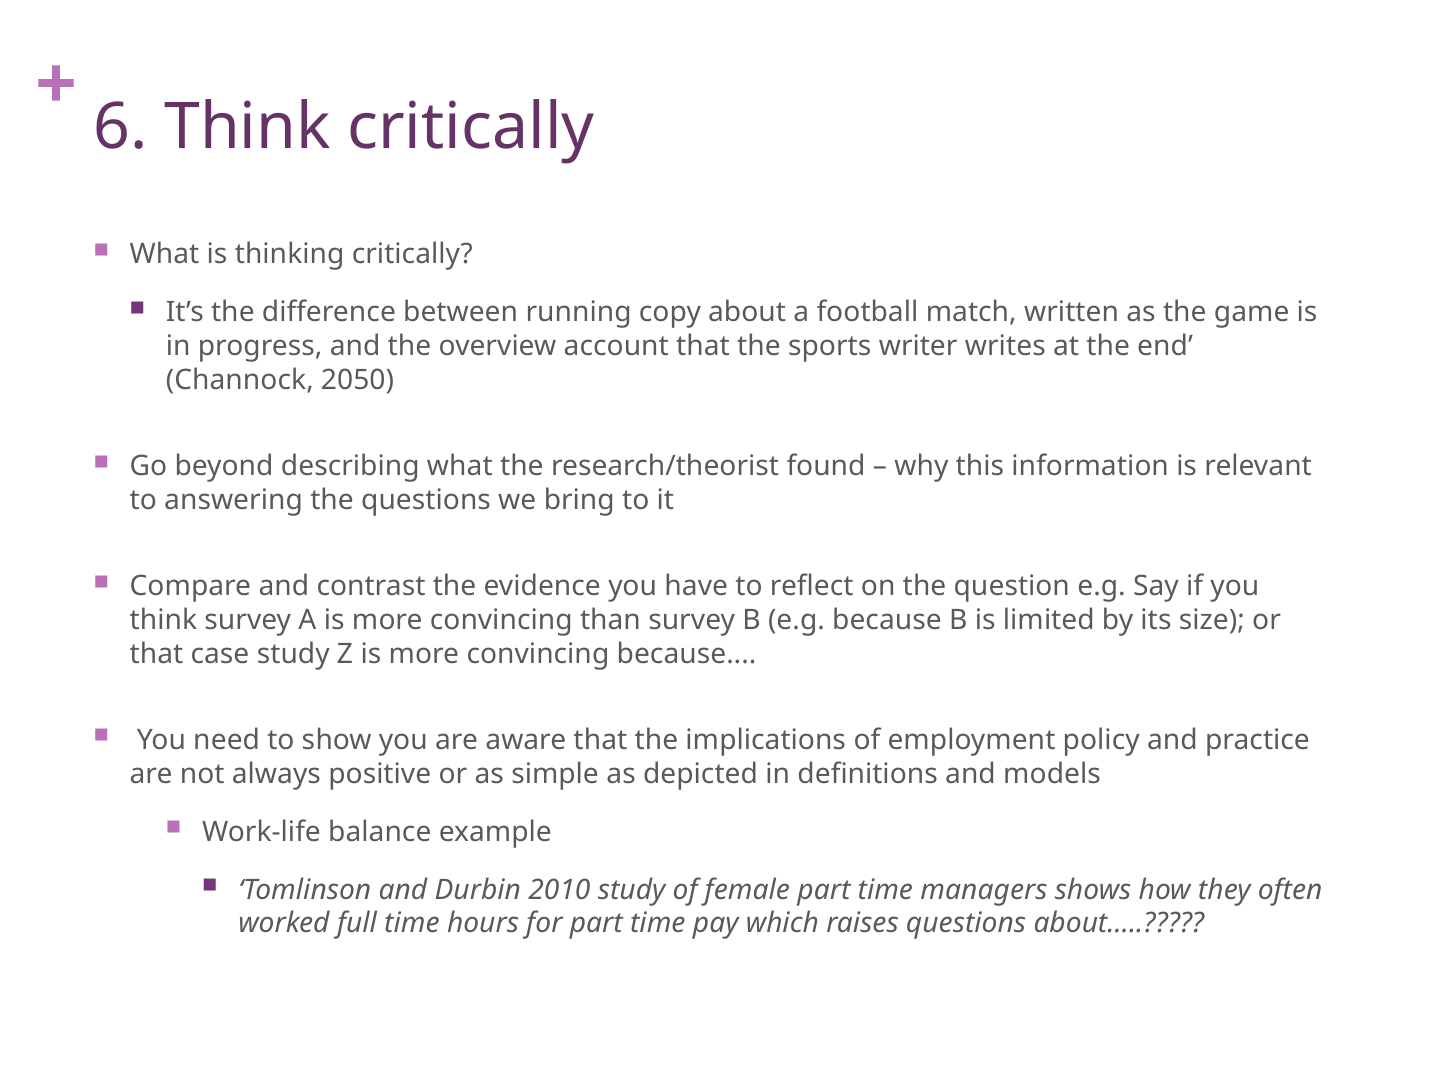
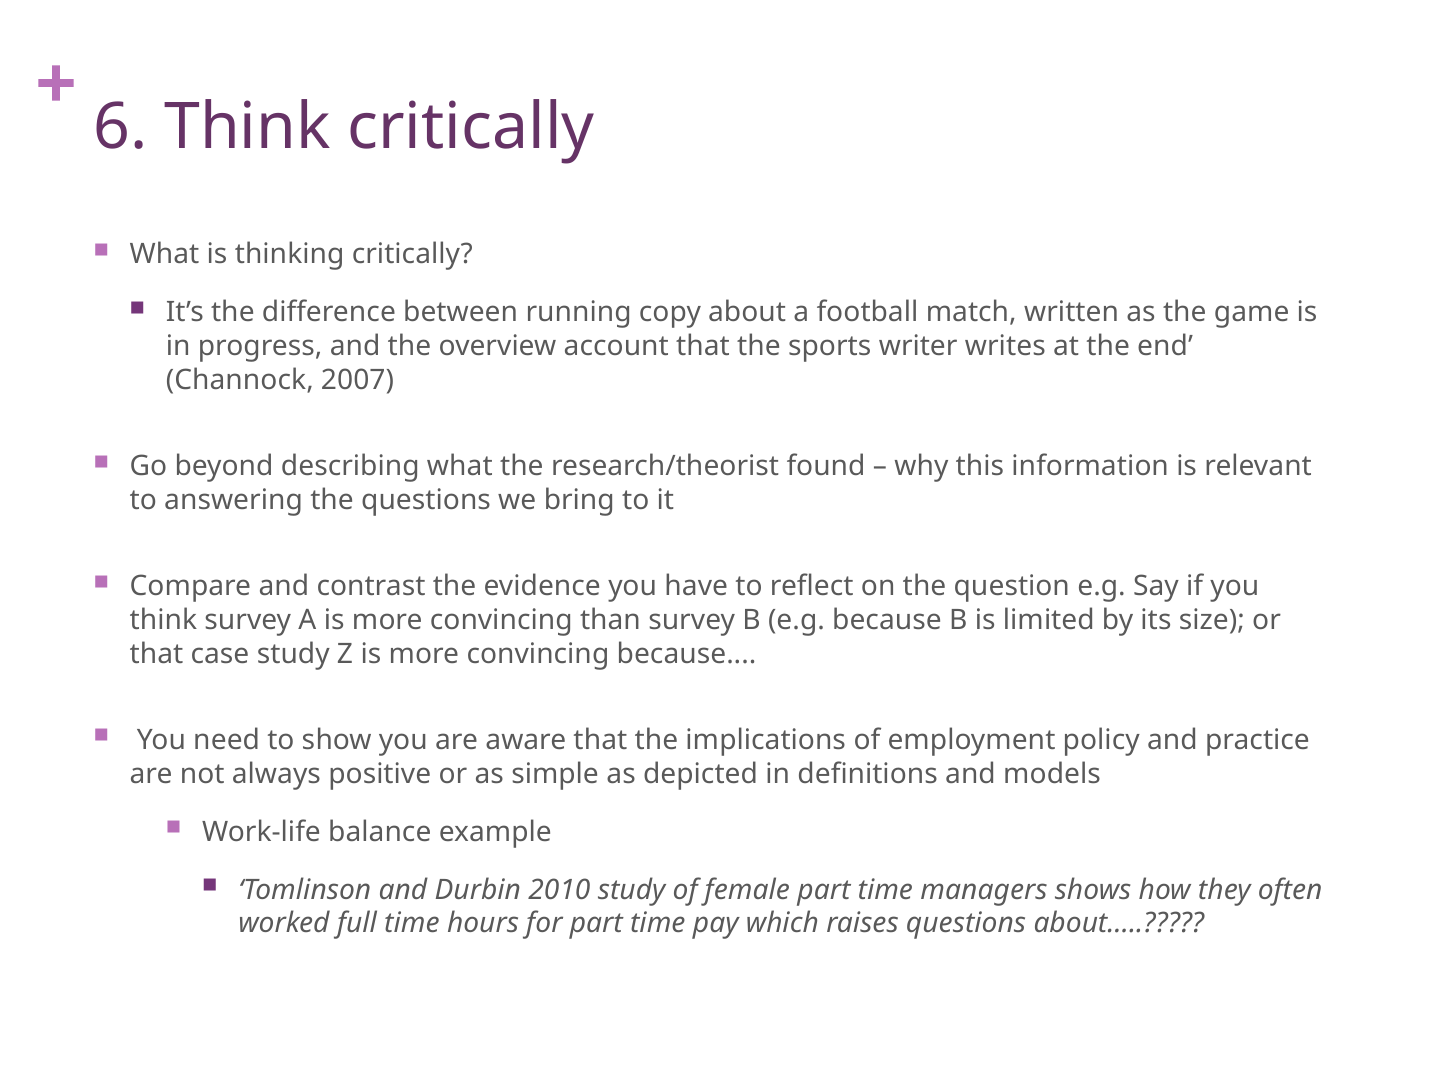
2050: 2050 -> 2007
